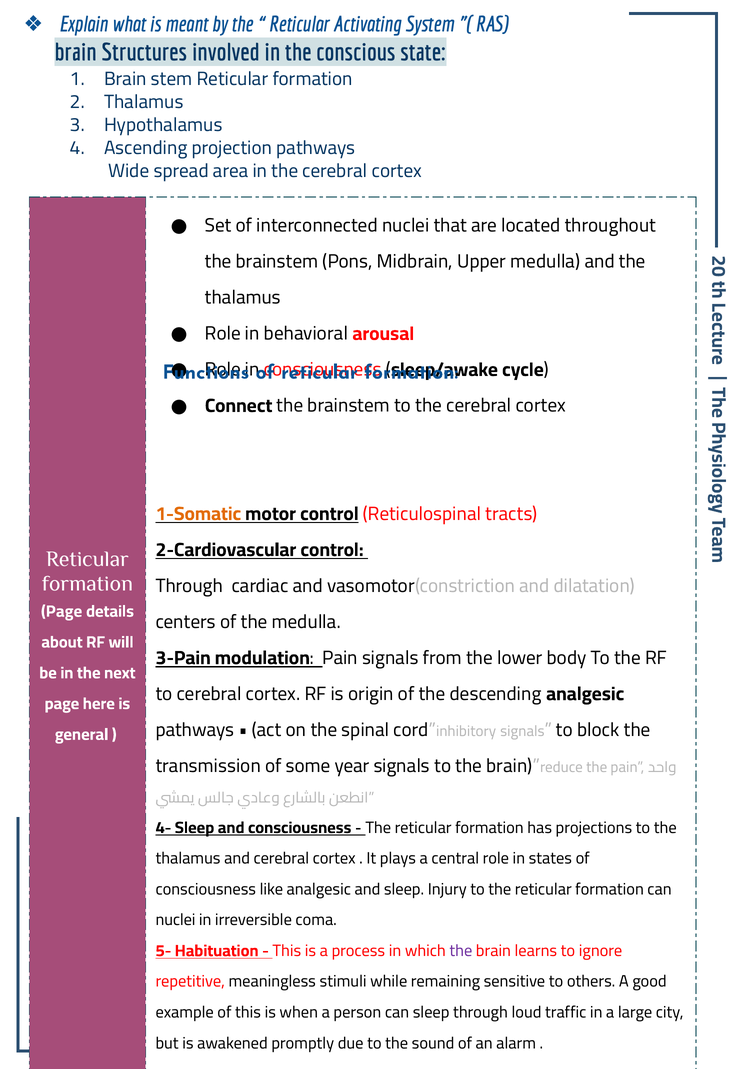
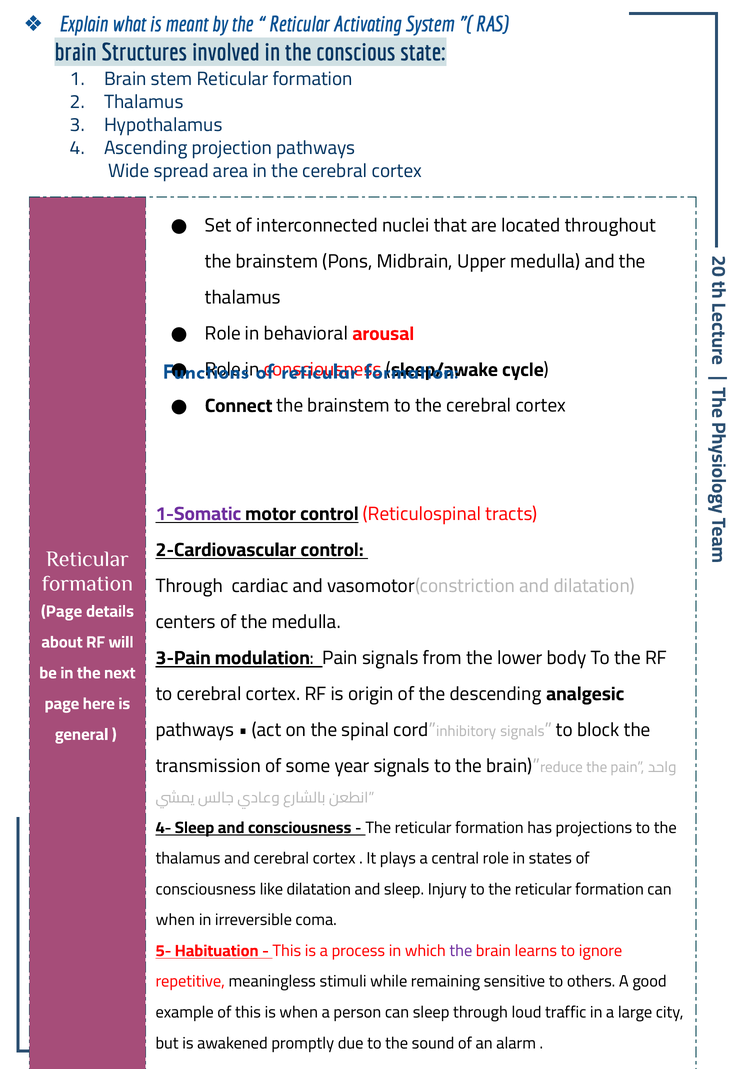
1-Somatic colour: orange -> purple
like analgesic: analgesic -> dilatation
nuclei at (176, 920): nuclei -> when
